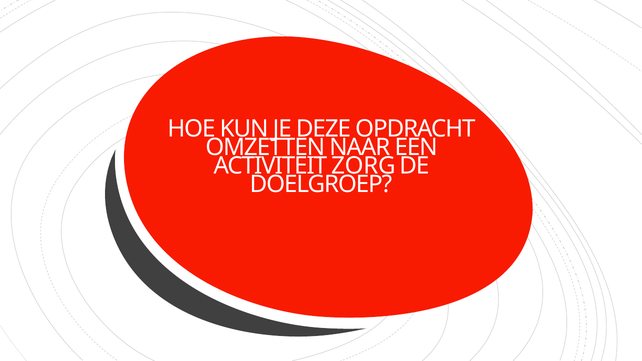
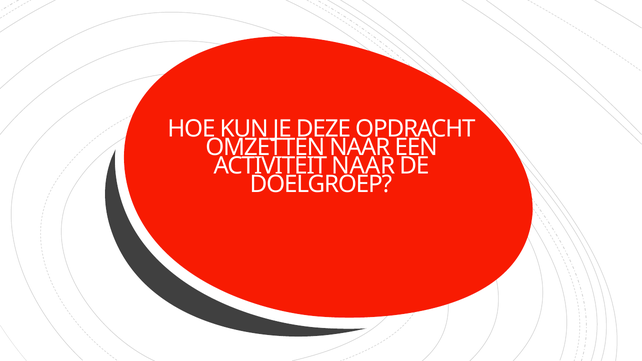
ACTIVITEIT ZORG: ZORG -> NAAR
